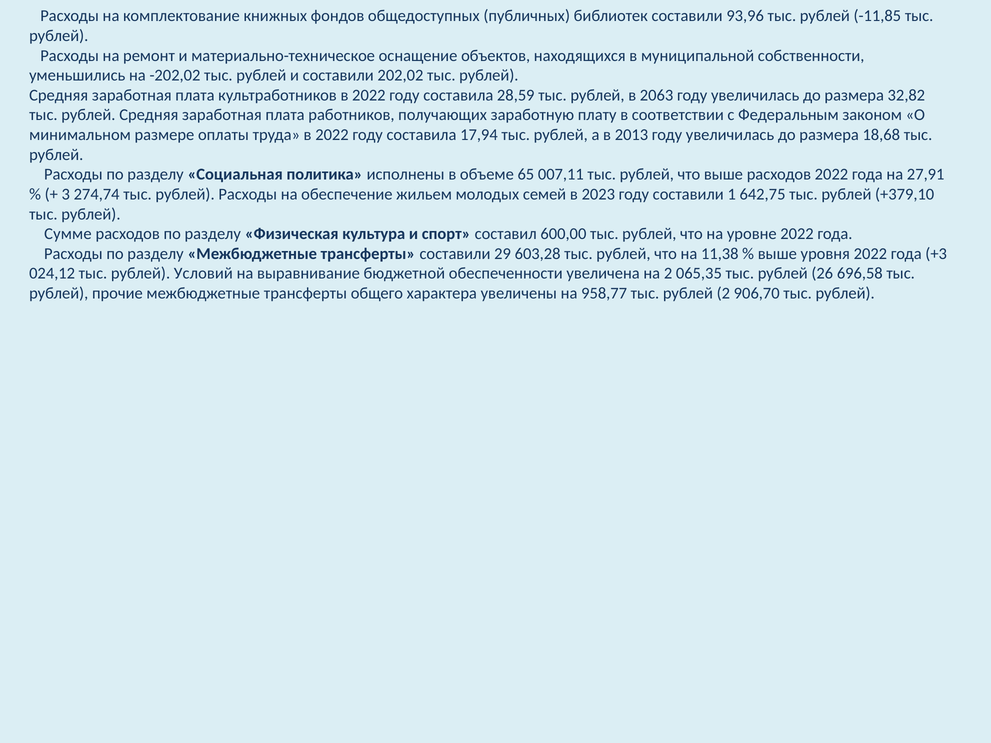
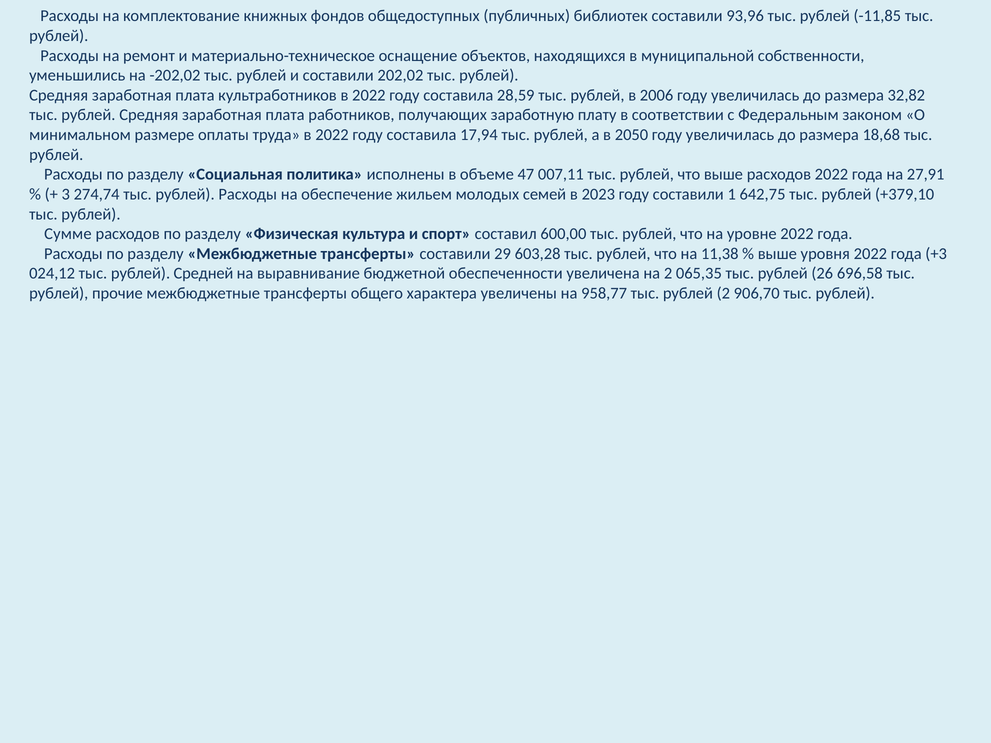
2063: 2063 -> 2006
2013: 2013 -> 2050
65: 65 -> 47
Условий: Условий -> Средней
